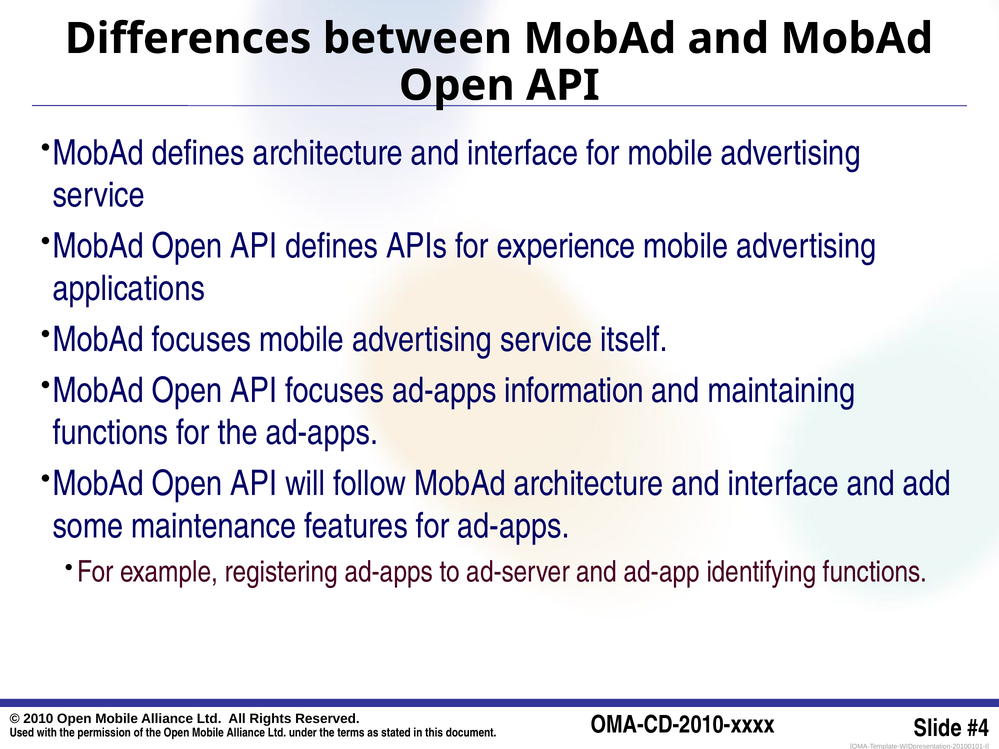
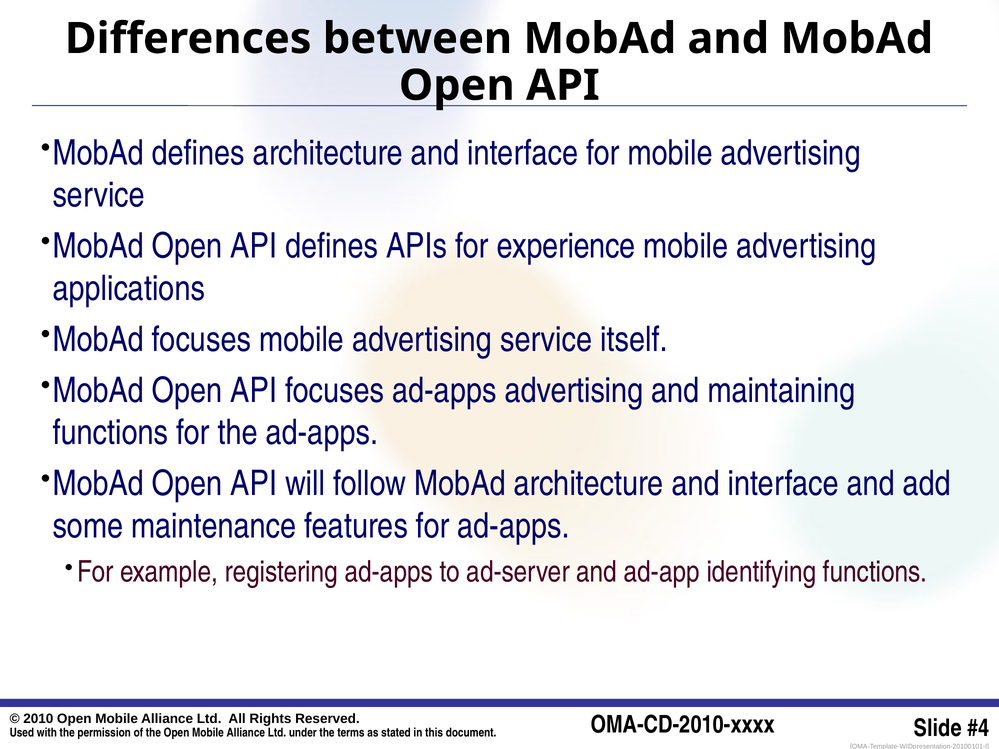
ad-apps information: information -> advertising
